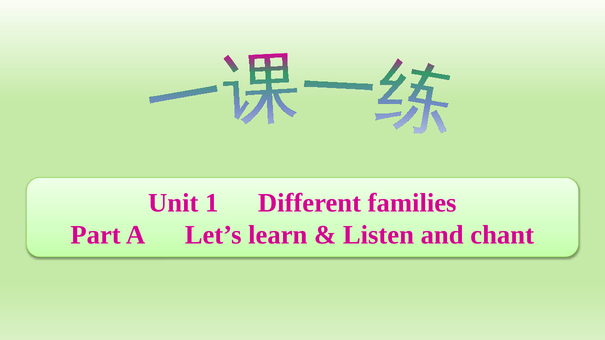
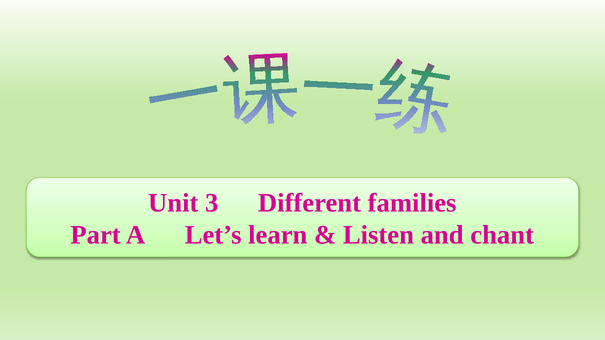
1: 1 -> 3
